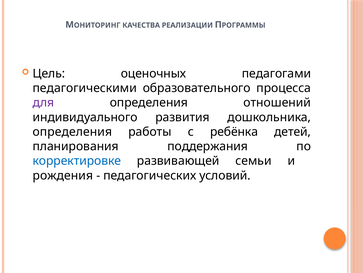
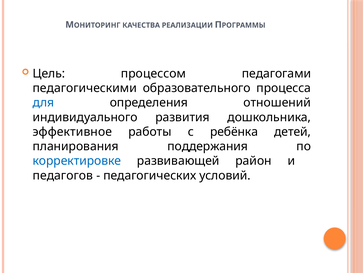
оценочных: оценочных -> процессом
для colour: purple -> blue
определения at (72, 132): определения -> эффективное
семьи: семьи -> район
рождения: рождения -> педагогов
